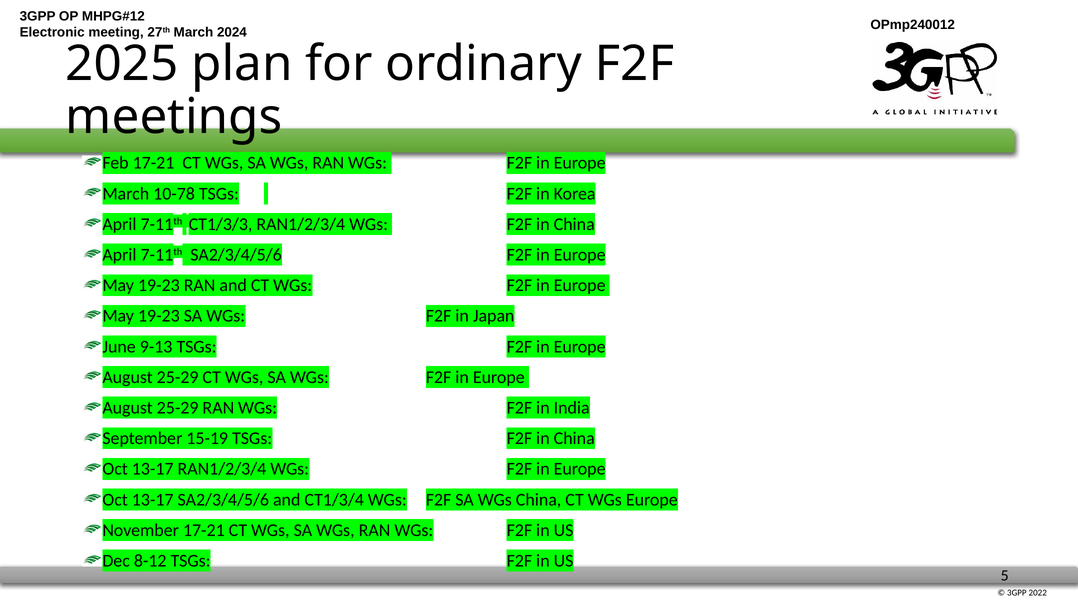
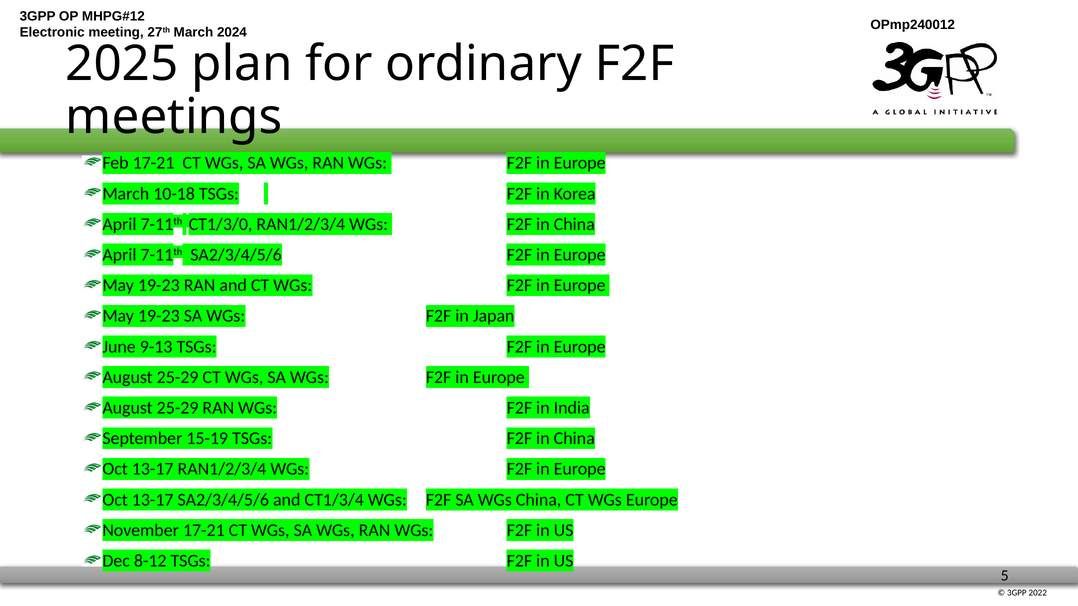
10-78: 10-78 -> 10-18
CT1/3/3: CT1/3/3 -> CT1/3/0
